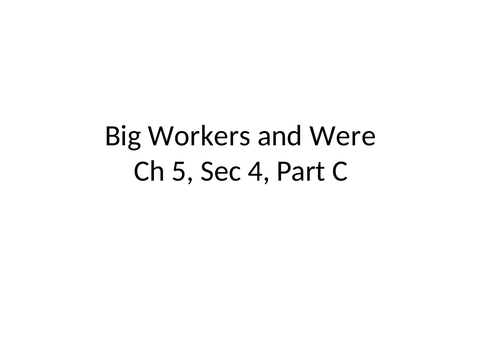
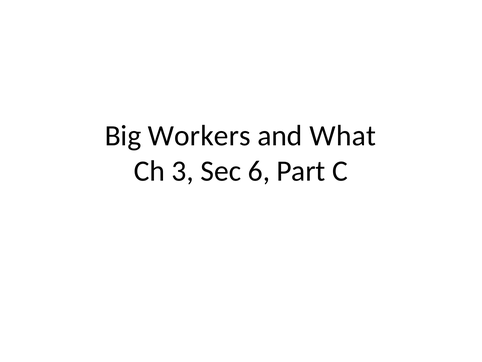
Were: Were -> What
5: 5 -> 3
4: 4 -> 6
